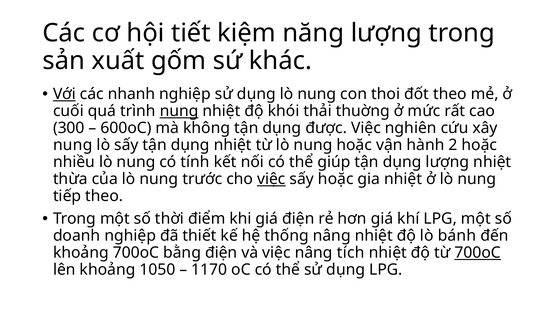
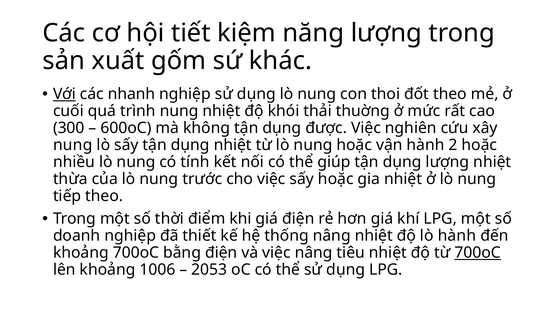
nung at (179, 111) underline: present -> none
việc at (271, 179) underline: present -> none
lò bánh: bánh -> hành
tích: tích -> tiêu
1050: 1050 -> 1006
1170: 1170 -> 2053
